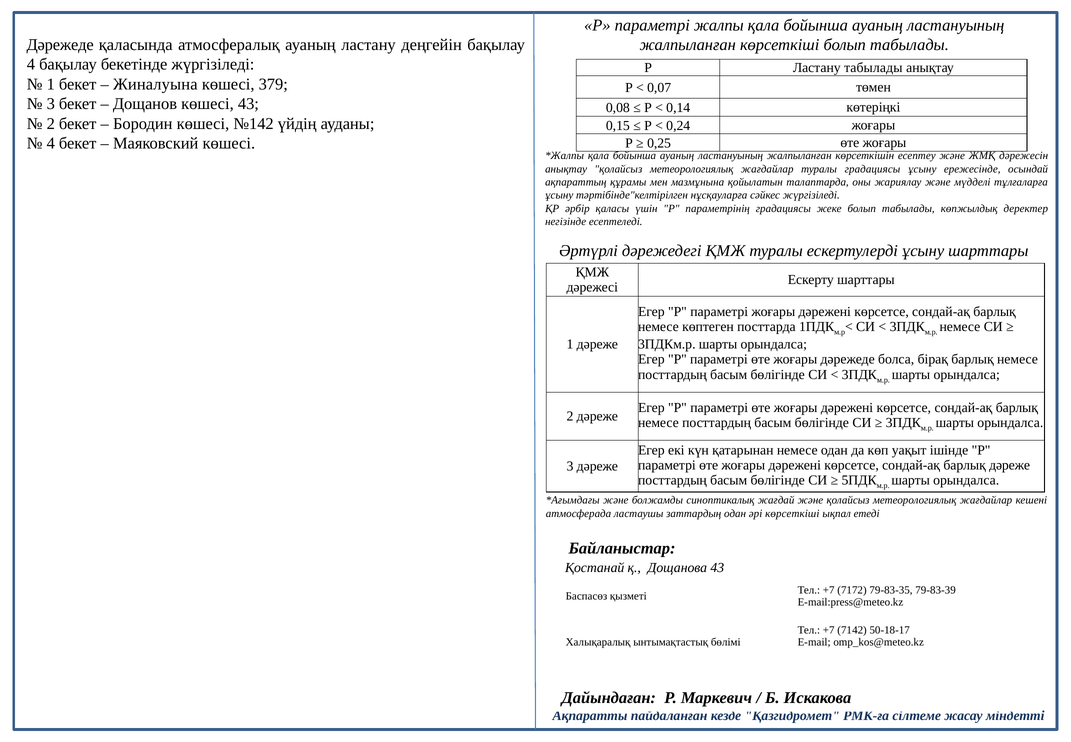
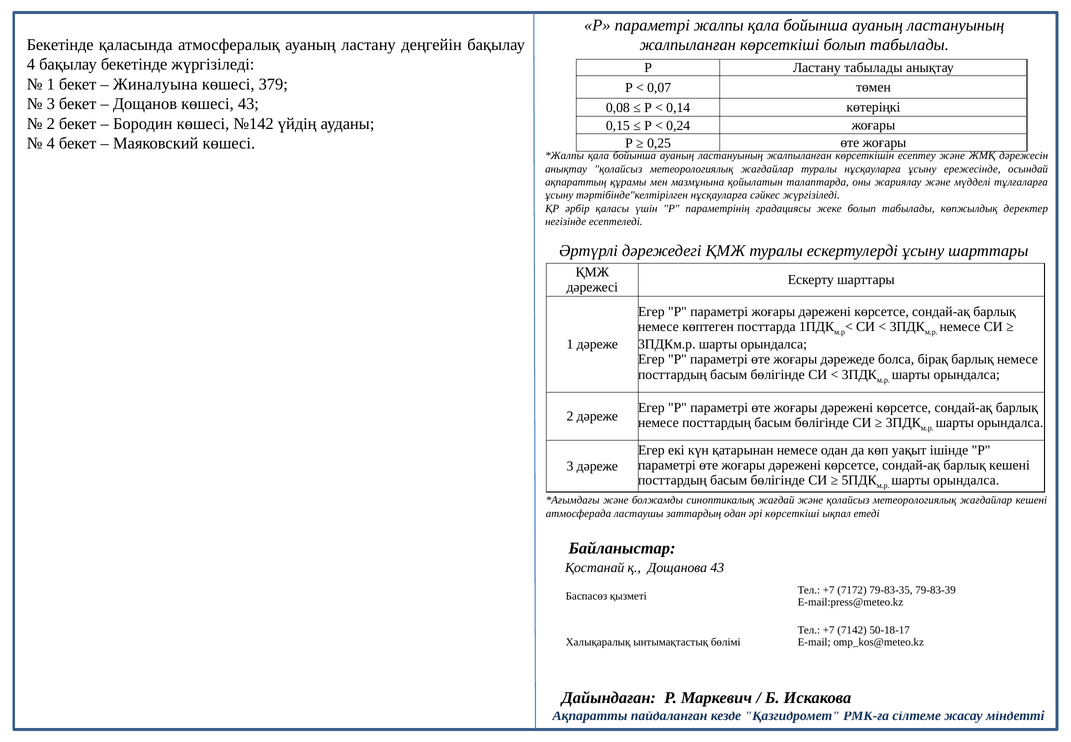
Дәрежеде at (60, 45): Дәрежеде -> Бекетінде
туралы градациясы: градациясы -> нұсқауларға
барлық дәреже: дәреже -> кешені
